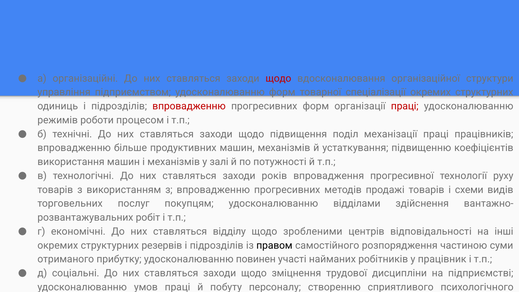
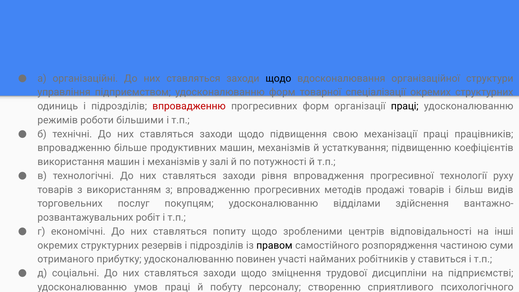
щодо at (278, 78) colour: red -> black
праці at (405, 106) colour: red -> black
процесом: процесом -> більшими
поділ: поділ -> свою
років: років -> рівня
схеми: схеми -> більш
відділу: відділу -> попиту
працівник: працівник -> ставиться
